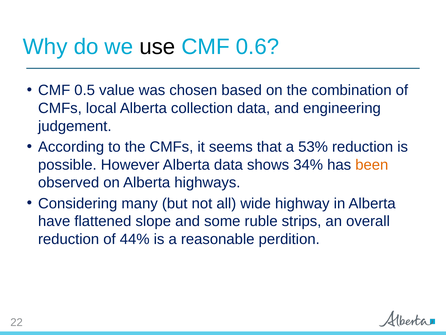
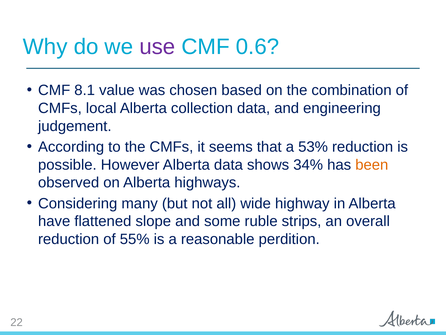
use colour: black -> purple
0.5: 0.5 -> 8.1
44%: 44% -> 55%
